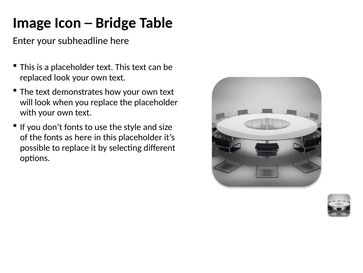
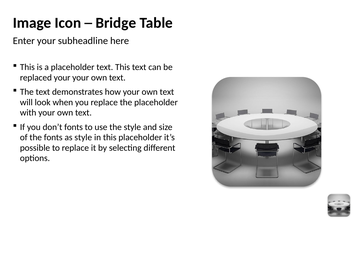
replaced look: look -> your
as here: here -> style
